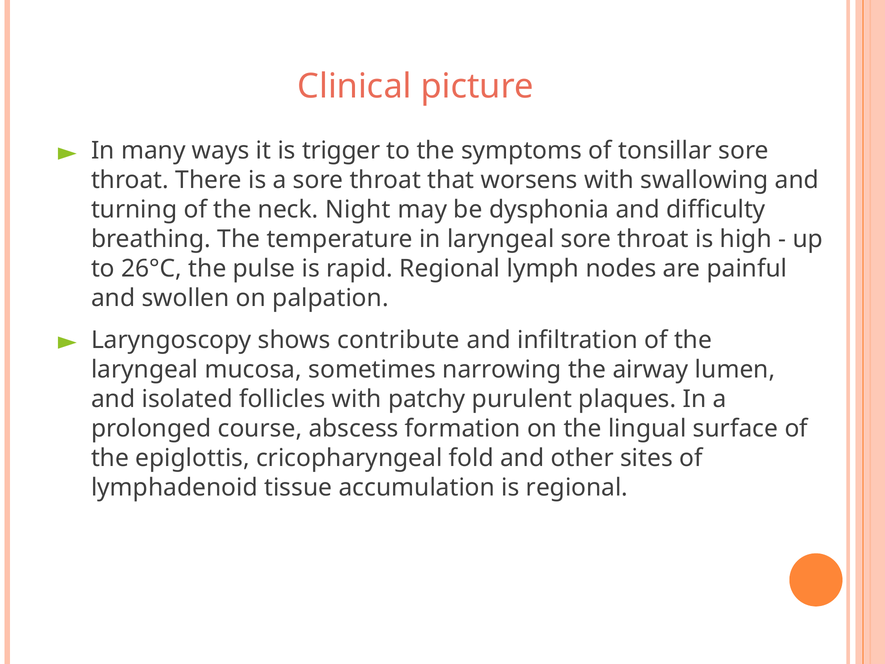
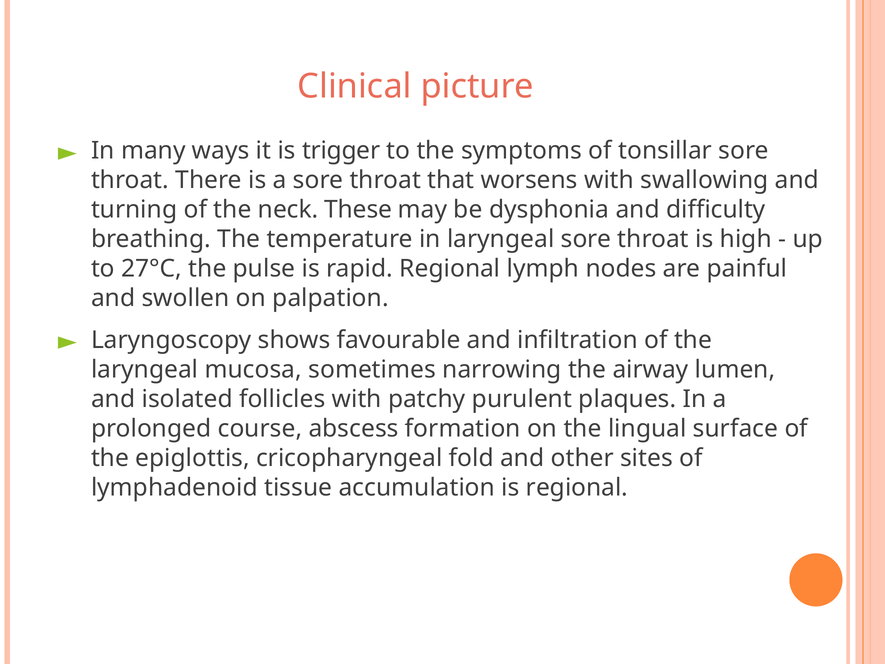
Night: Night -> These
26°C: 26°C -> 27°C
contribute: contribute -> favourable
